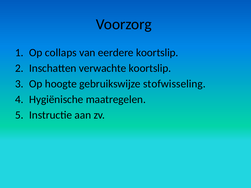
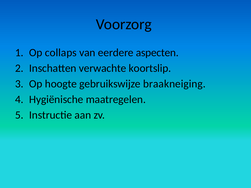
eerdere koortslip: koortslip -> aspecten
stofwisseling: stofwisseling -> braakneiging
